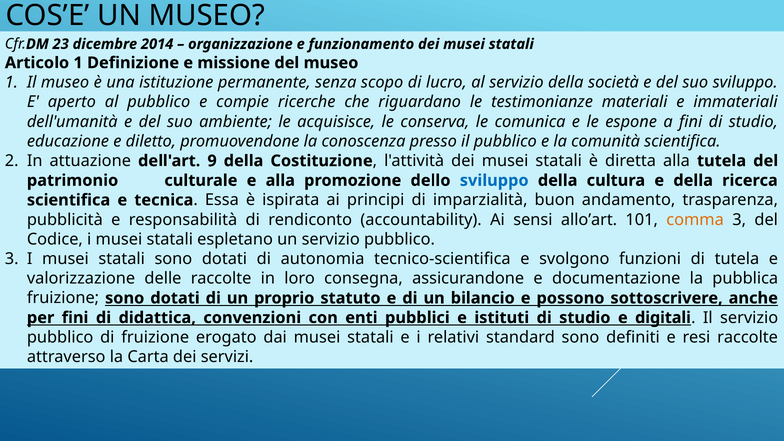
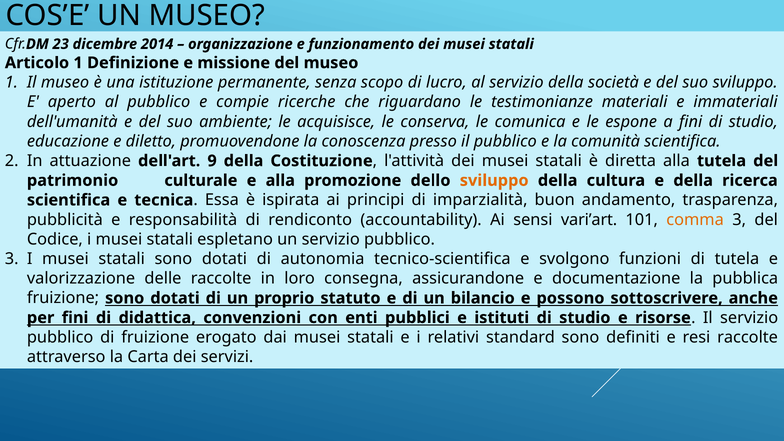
sviluppo at (494, 180) colour: blue -> orange
allo’art: allo’art -> vari’art
digitali: digitali -> risorse
